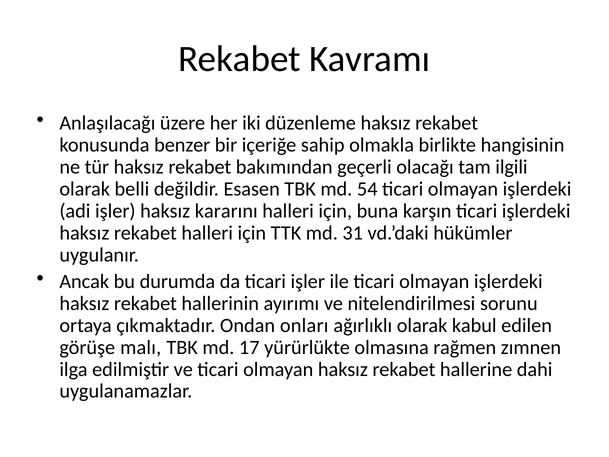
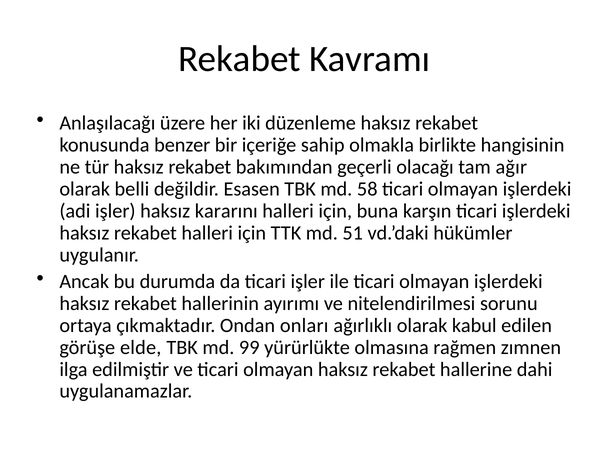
ilgili: ilgili -> ağır
54: 54 -> 58
31: 31 -> 51
malı: malı -> elde
17: 17 -> 99
